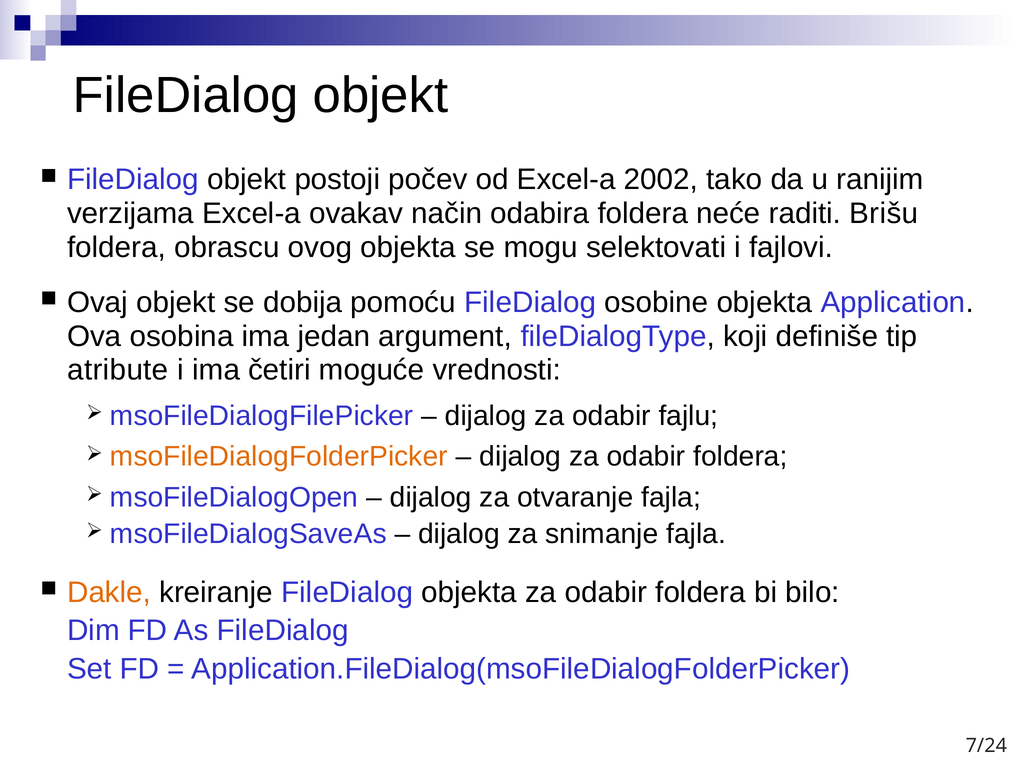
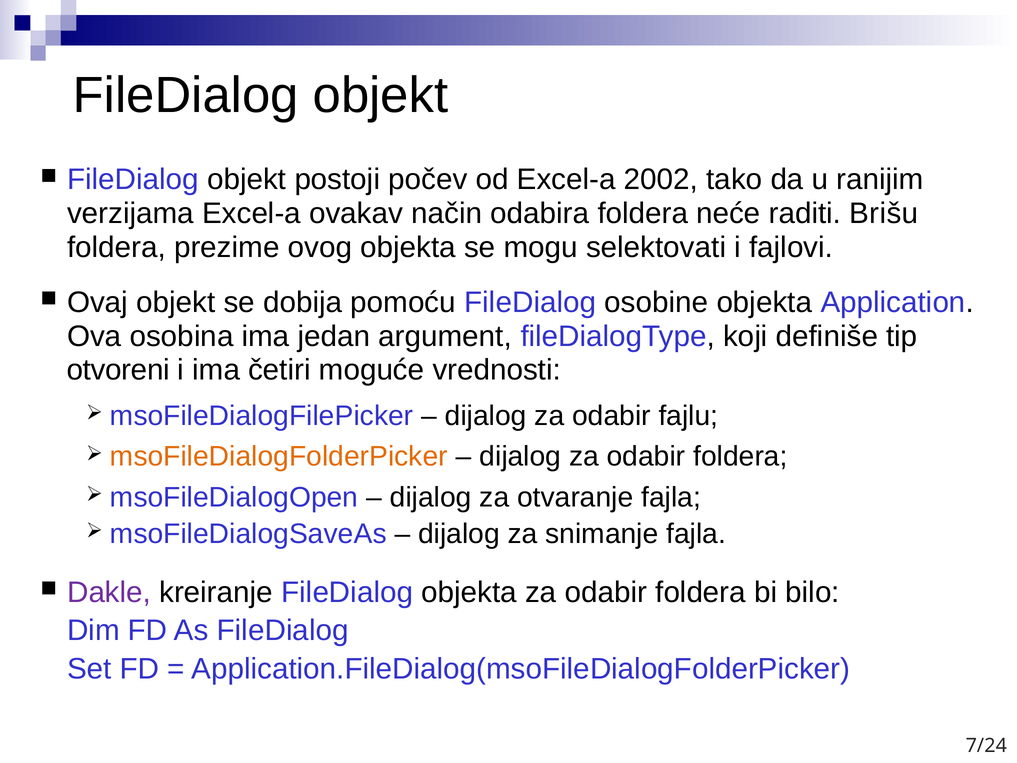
obrascu: obrascu -> prezime
atribute: atribute -> otvoreni
Dakle colour: orange -> purple
